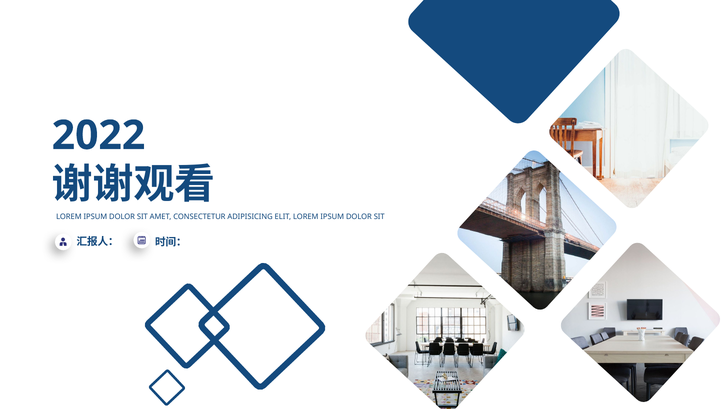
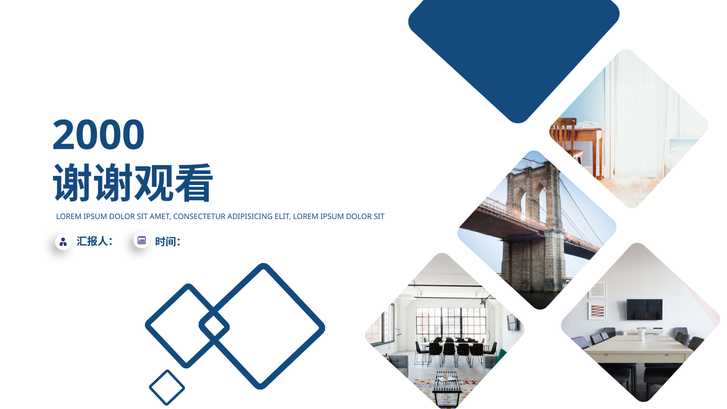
2022: 2022 -> 2000
